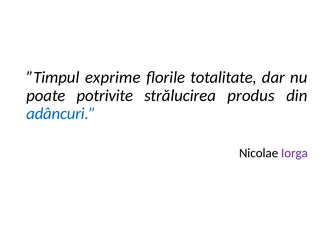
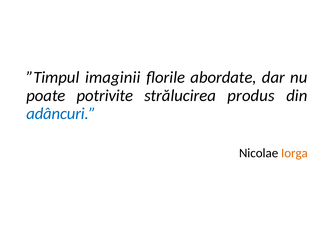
exprime: exprime -> imaginii
totalitate: totalitate -> abordate
Iorga colour: purple -> orange
